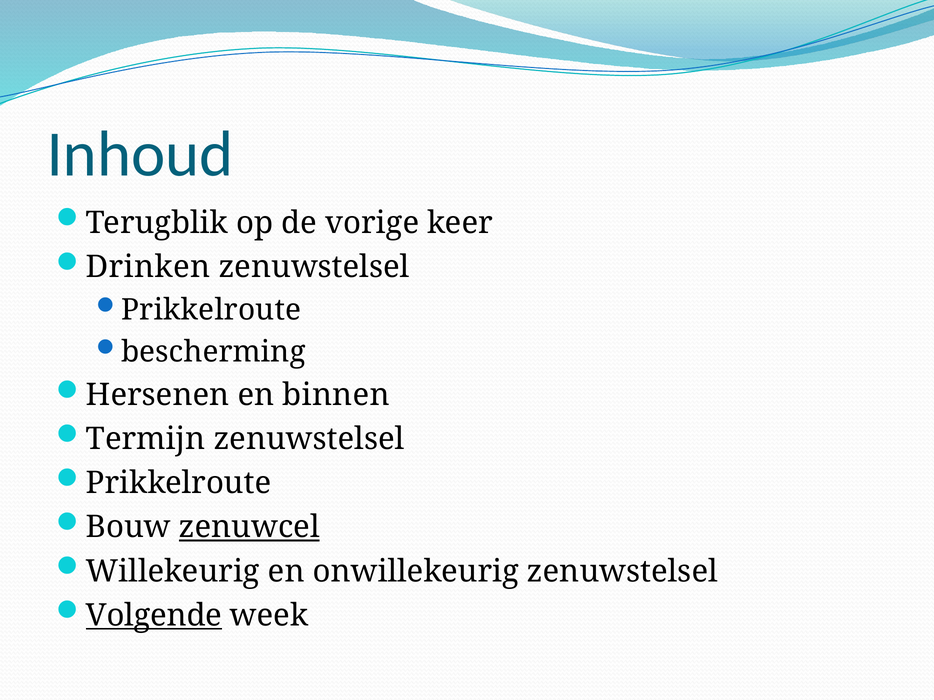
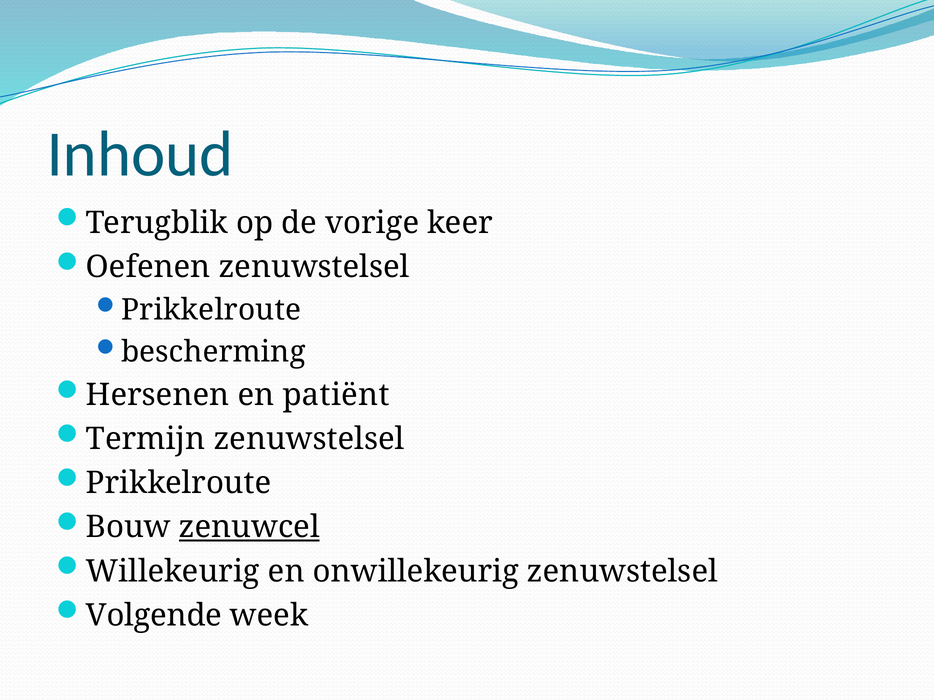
Drinken: Drinken -> Oefenen
binnen: binnen -> patiënt
Volgende underline: present -> none
